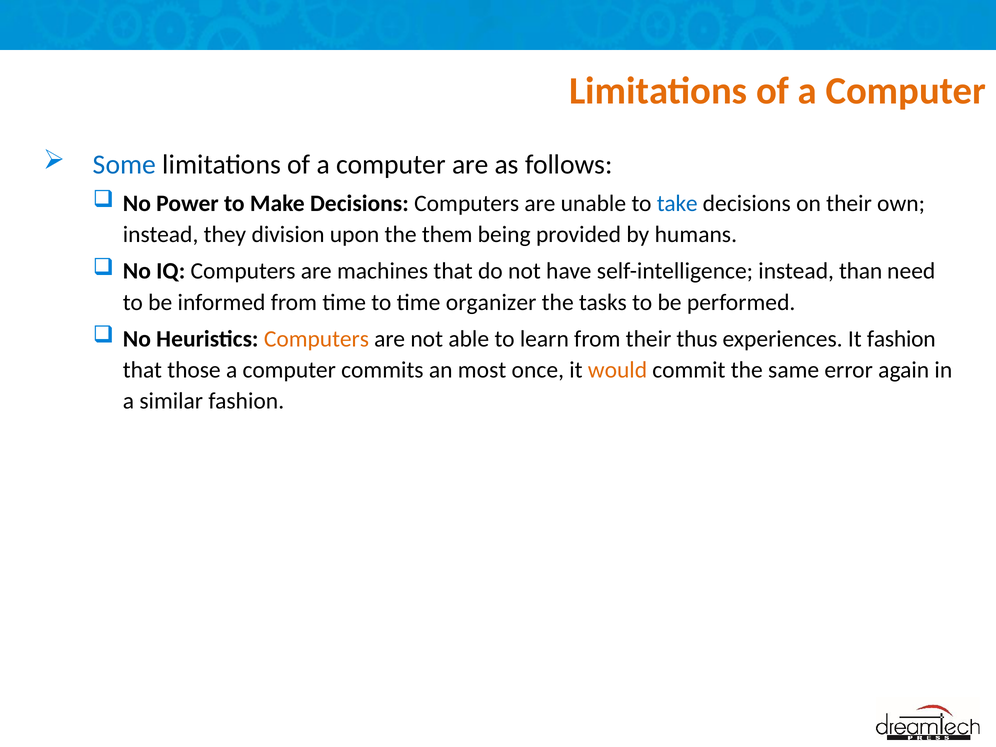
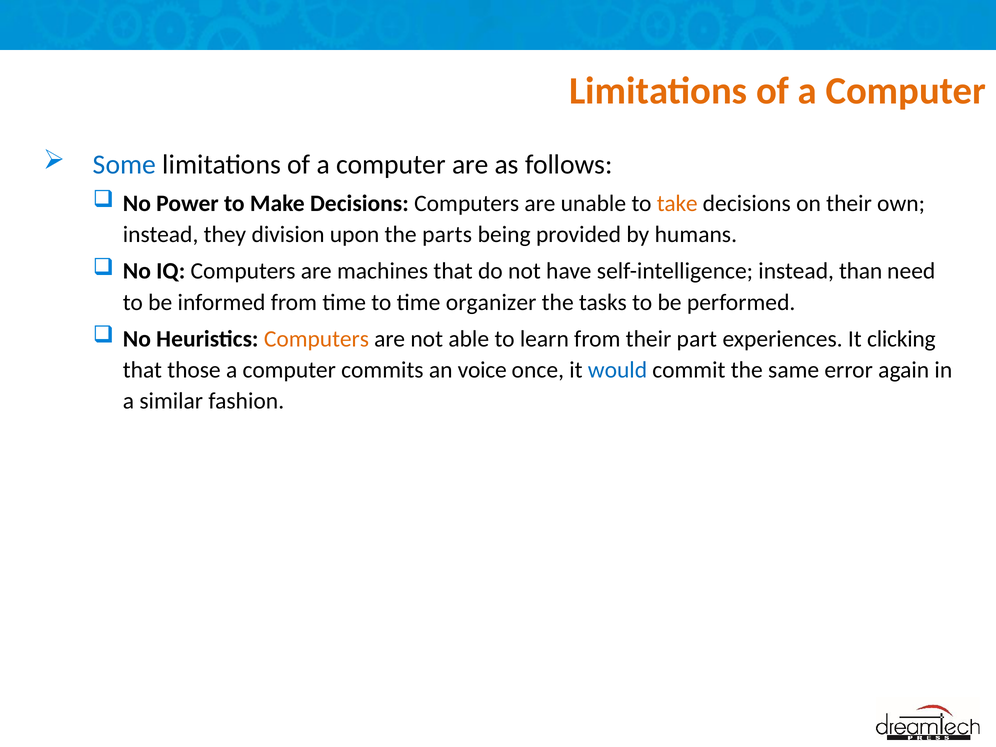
take colour: blue -> orange
them: them -> parts
thus: thus -> part
It fashion: fashion -> clicking
most: most -> voice
would colour: orange -> blue
